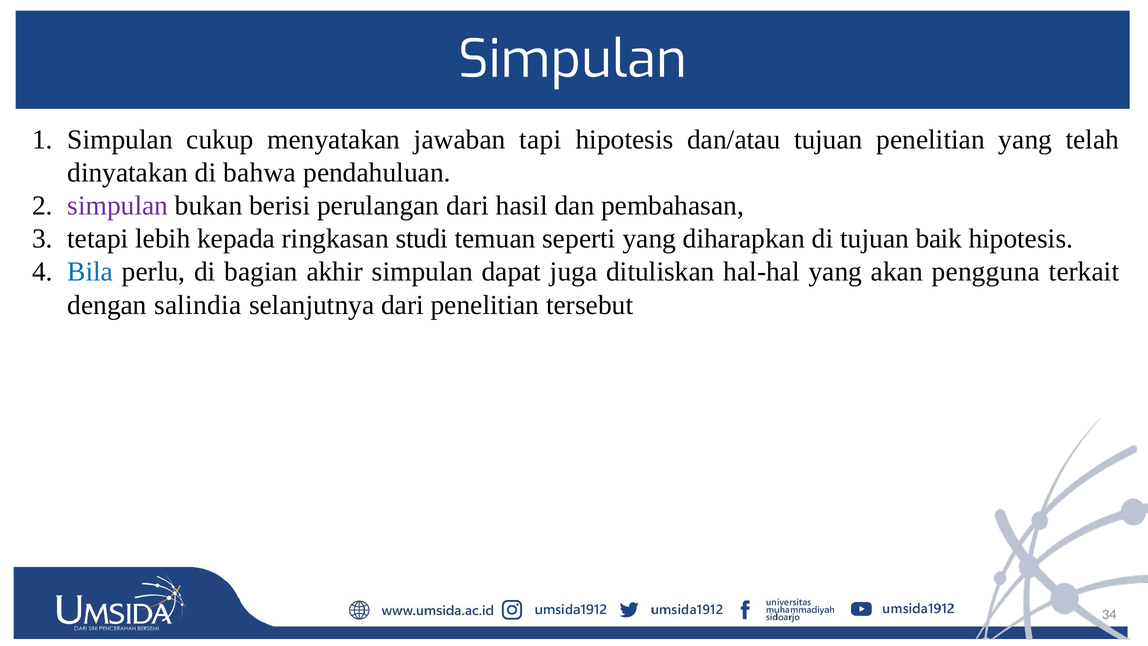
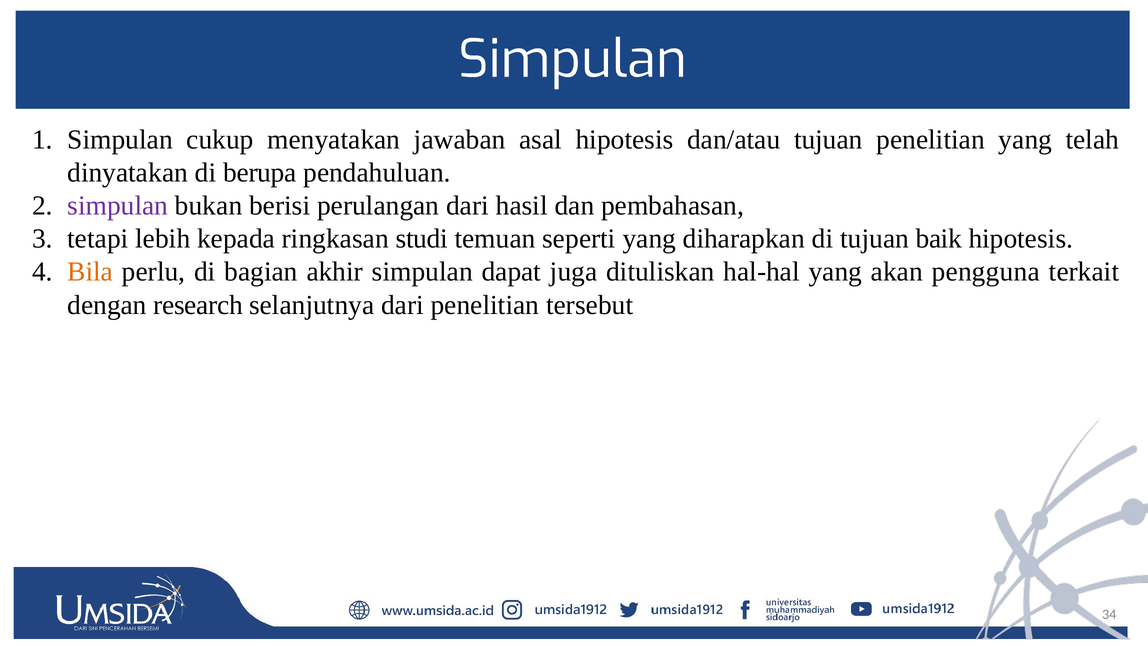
tapi: tapi -> asal
bahwa: bahwa -> berupa
Bila colour: blue -> orange
salindia: salindia -> research
